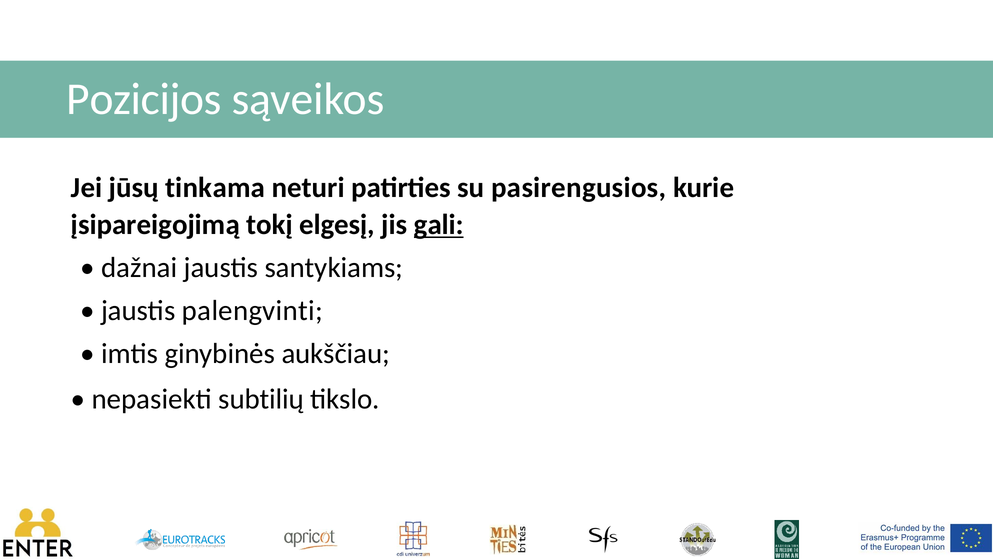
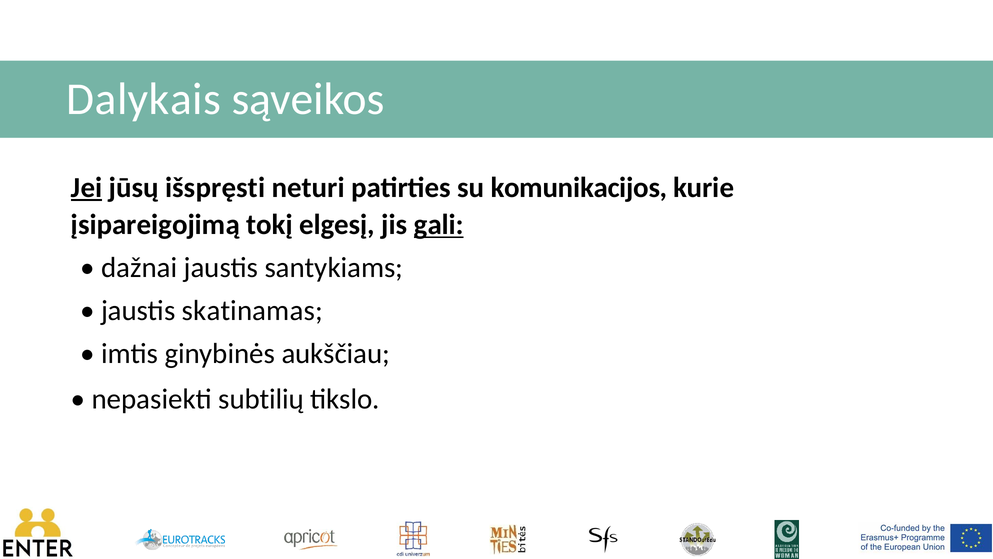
Pozicijos: Pozicijos -> Dalykais
Jei underline: none -> present
tinkama: tinkama -> išspręsti
pasirengusios: pasirengusios -> komunikacijos
palengvinti: palengvinti -> skatinamas
